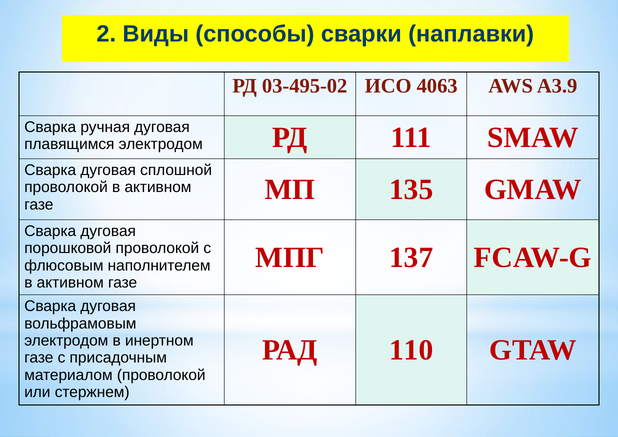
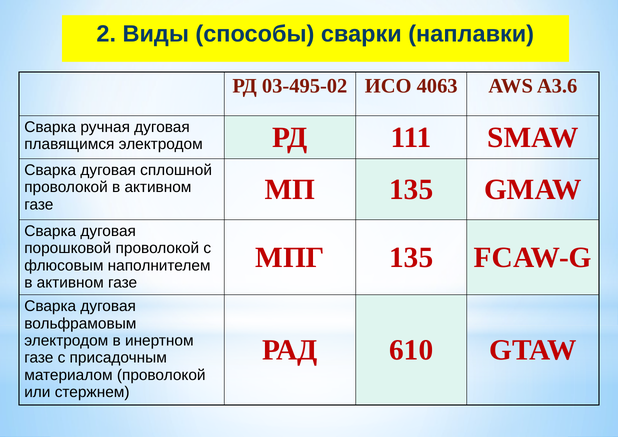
A3.9: A3.9 -> A3.6
МПГ 137: 137 -> 135
110: 110 -> 610
